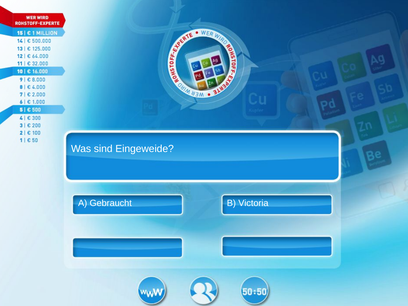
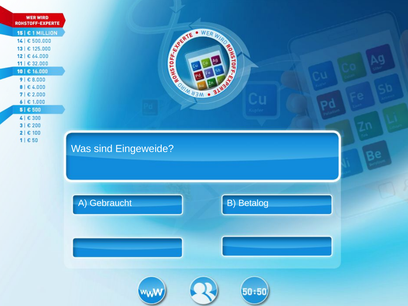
Victoria: Victoria -> Betalog
